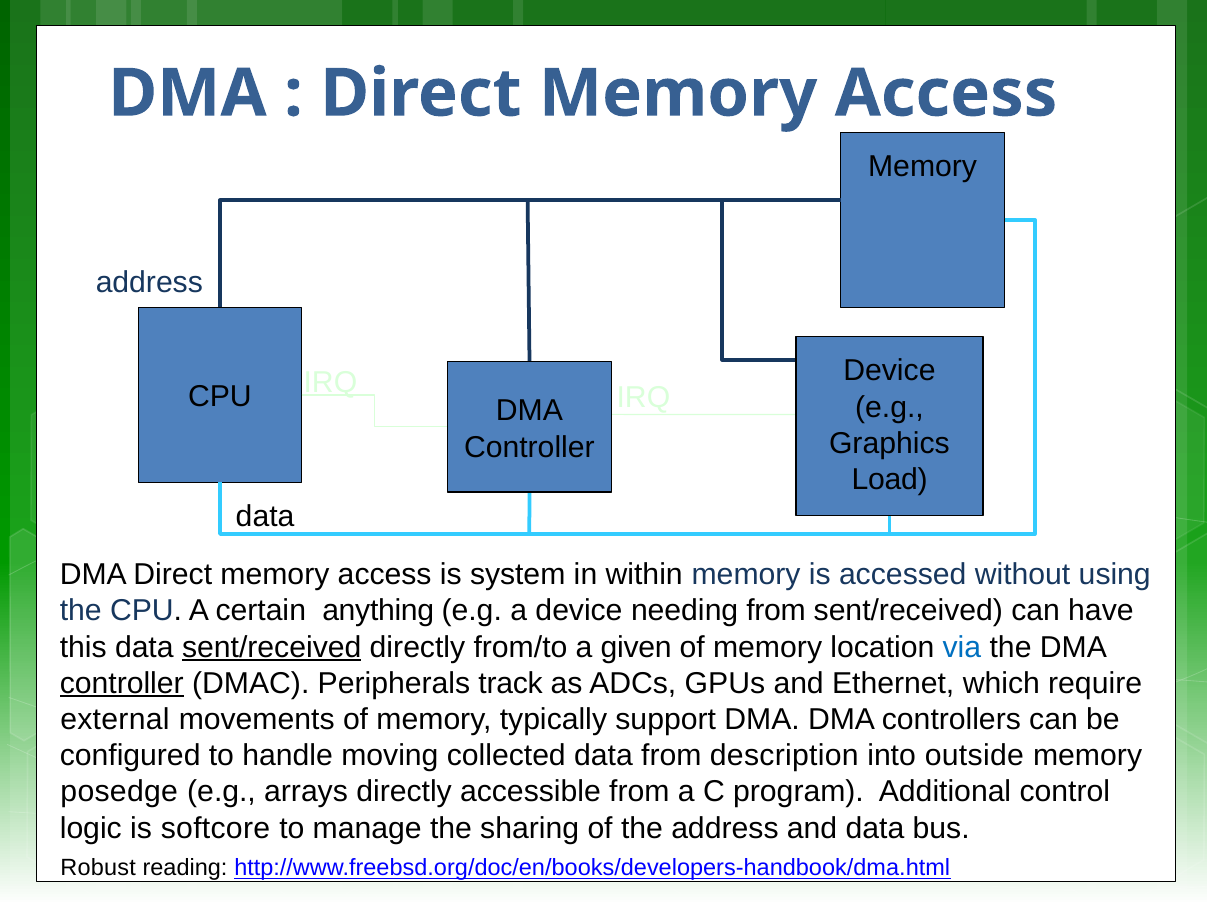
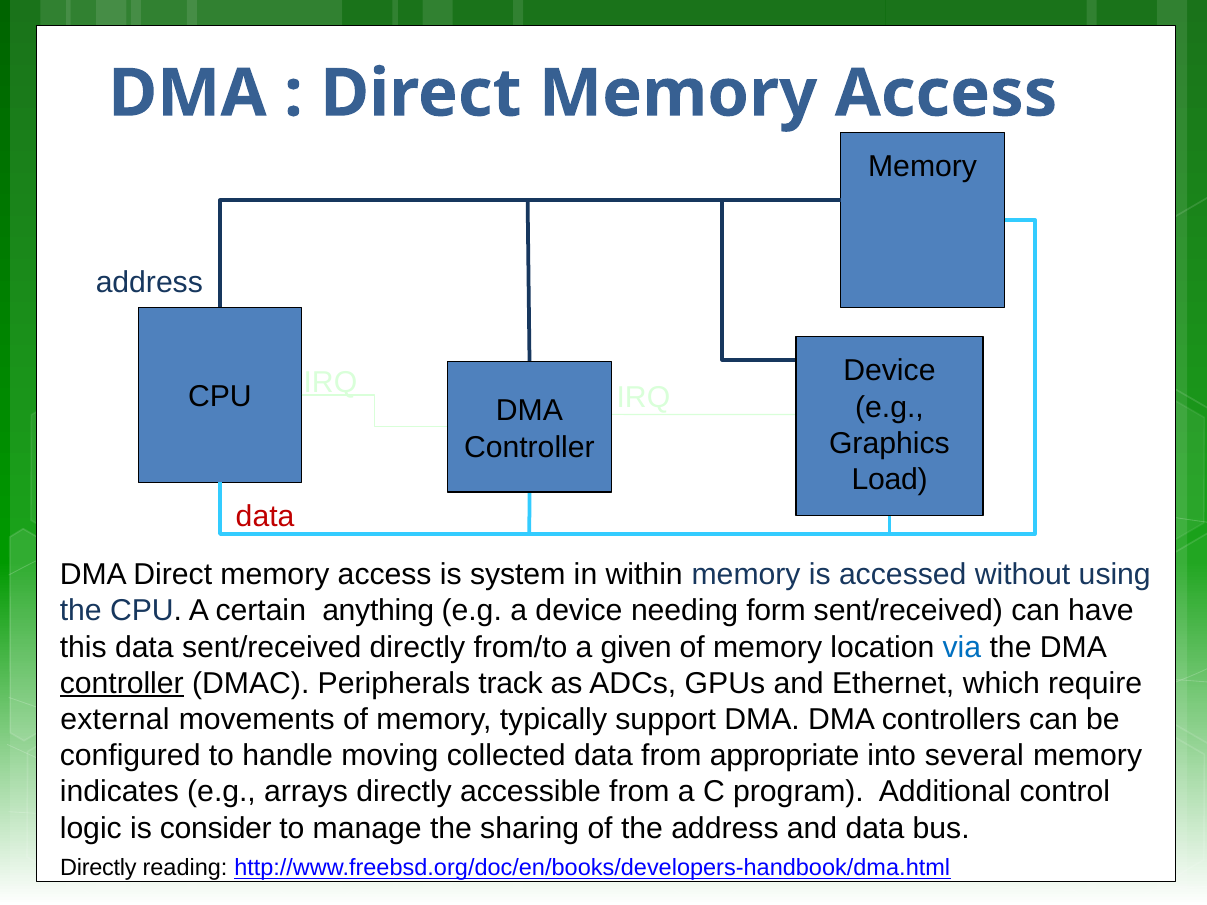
data at (265, 516) colour: black -> red
needing from: from -> form
sent/received at (272, 647) underline: present -> none
description: description -> appropriate
outside: outside -> several
posedge: posedge -> indicates
softcore: softcore -> consider
Robust at (98, 868): Robust -> Directly
